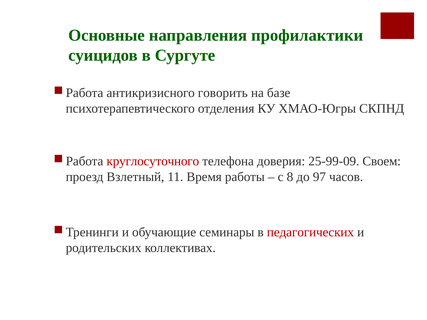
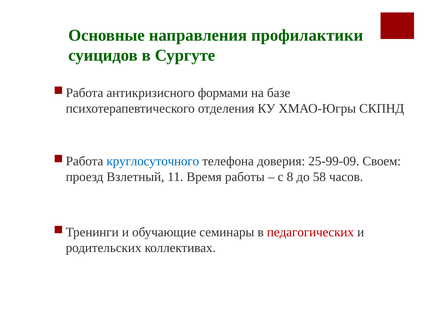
говорить: говорить -> формами
круглосуточного colour: red -> blue
97: 97 -> 58
